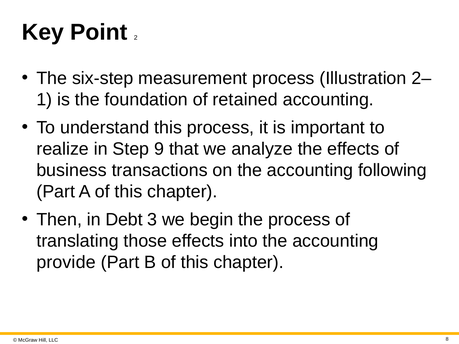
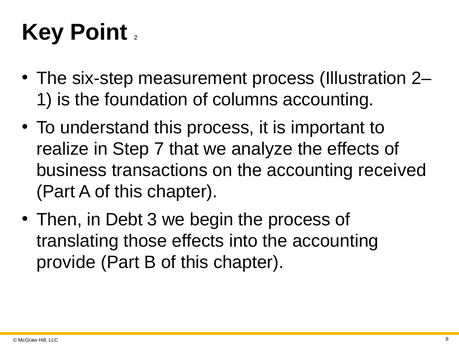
retained: retained -> columns
9: 9 -> 7
following: following -> received
